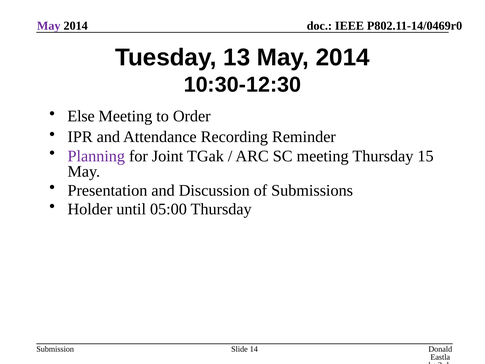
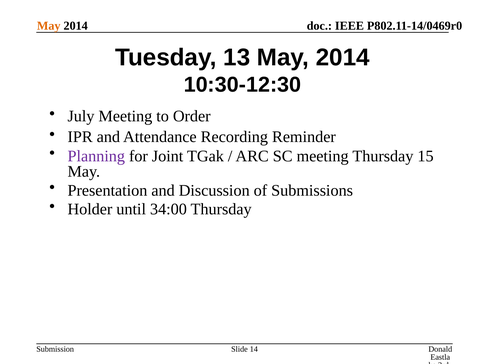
May at (49, 26) colour: purple -> orange
Else: Else -> July
05:00: 05:00 -> 34:00
